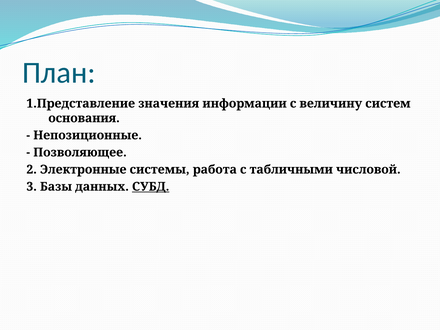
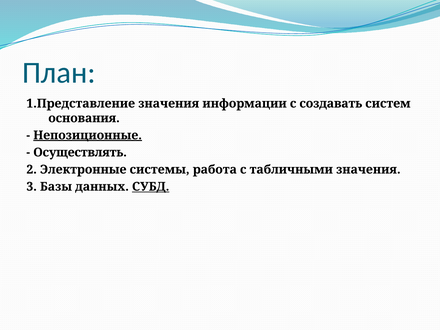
величину: величину -> создавать
Непозиционные underline: none -> present
Позволяющее: Позволяющее -> Осуществлять
табличными числовой: числовой -> значения
